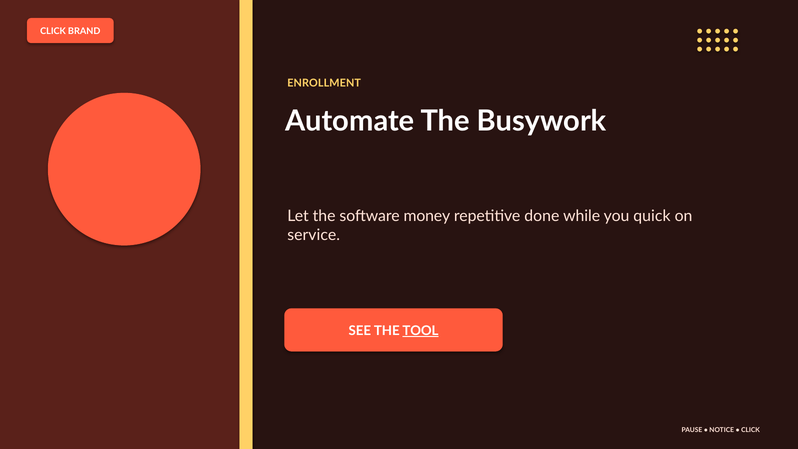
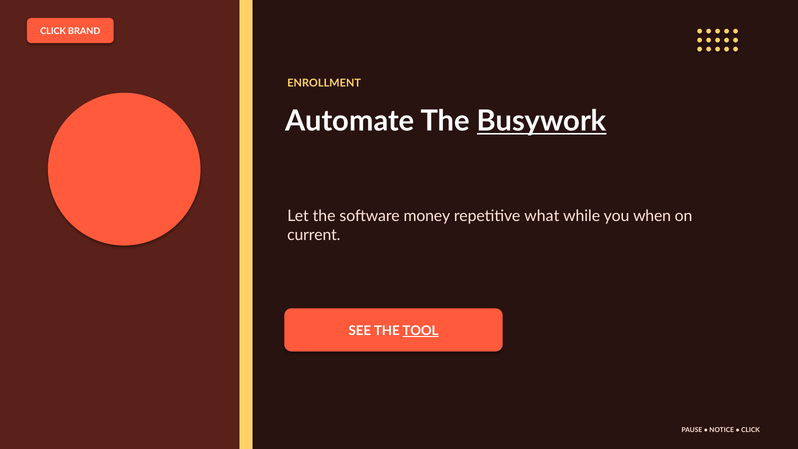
Busywork underline: none -> present
done: done -> what
quick: quick -> when
service: service -> current
